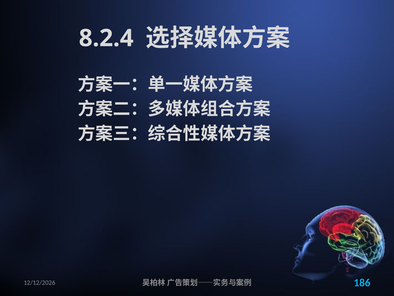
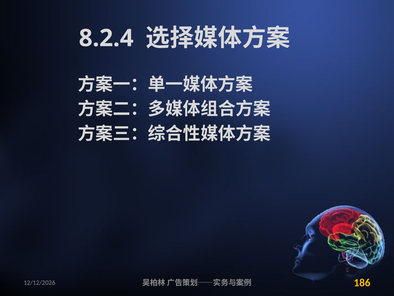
186 colour: light blue -> yellow
